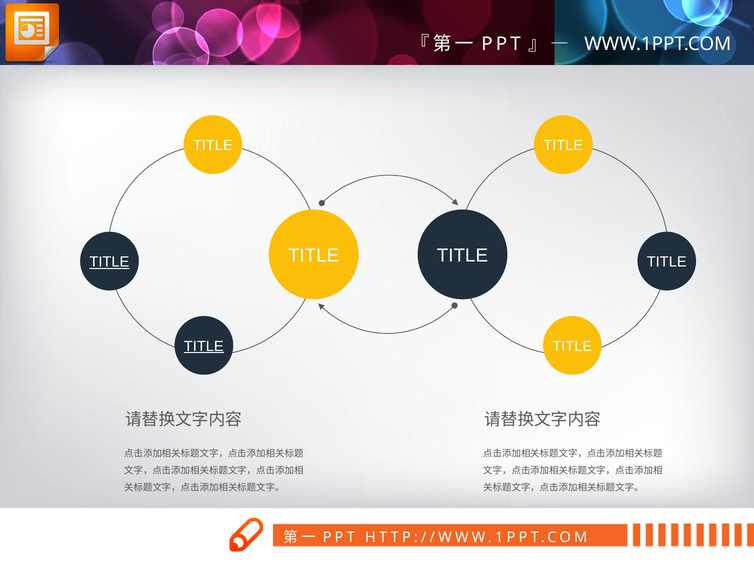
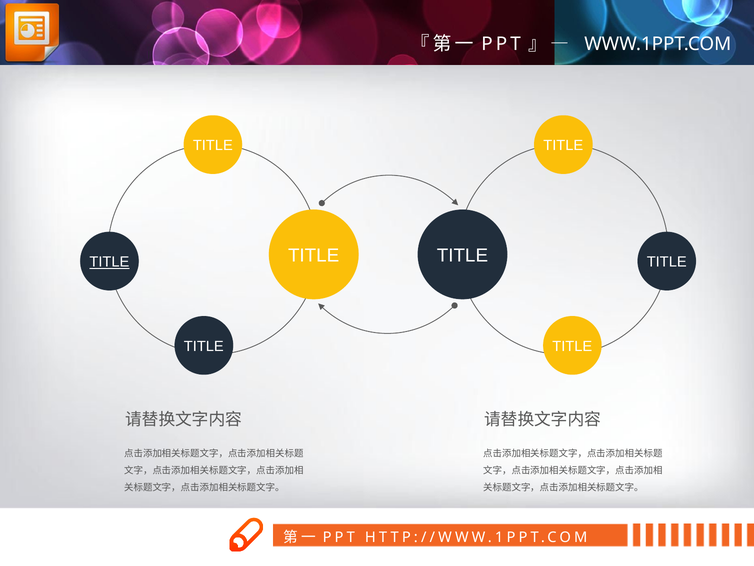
TITLE at (204, 346) underline: present -> none
